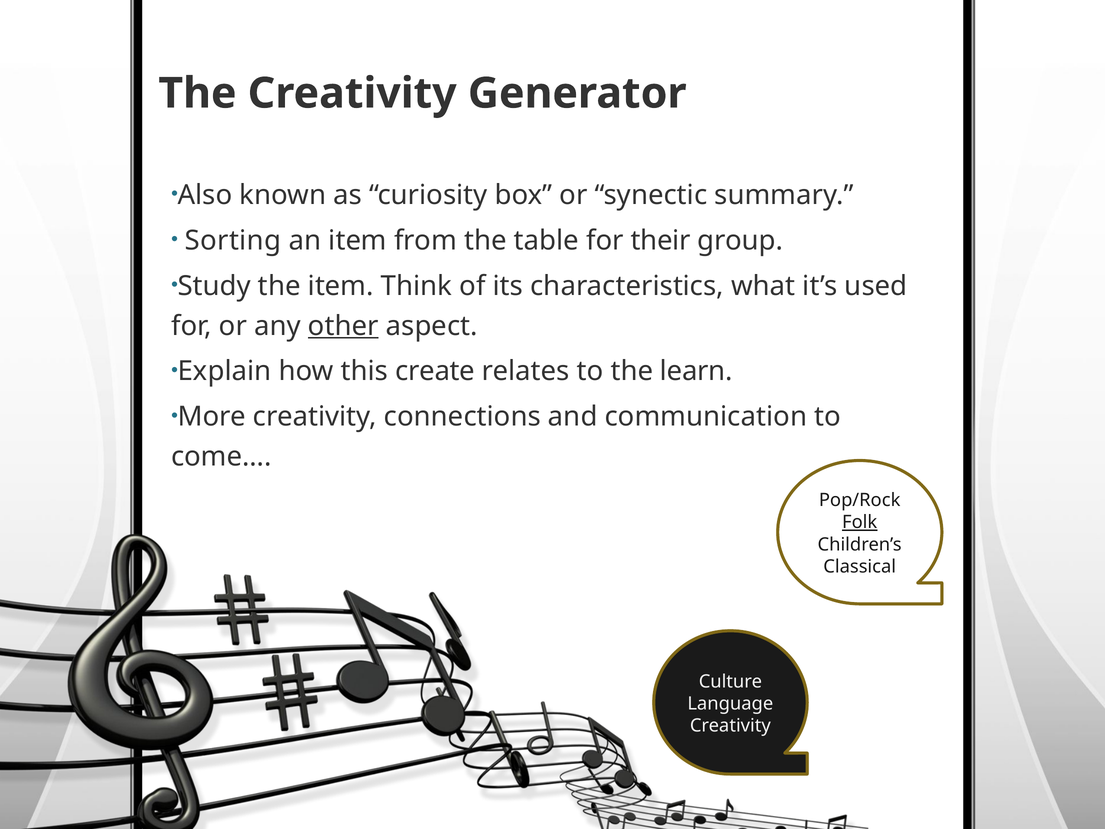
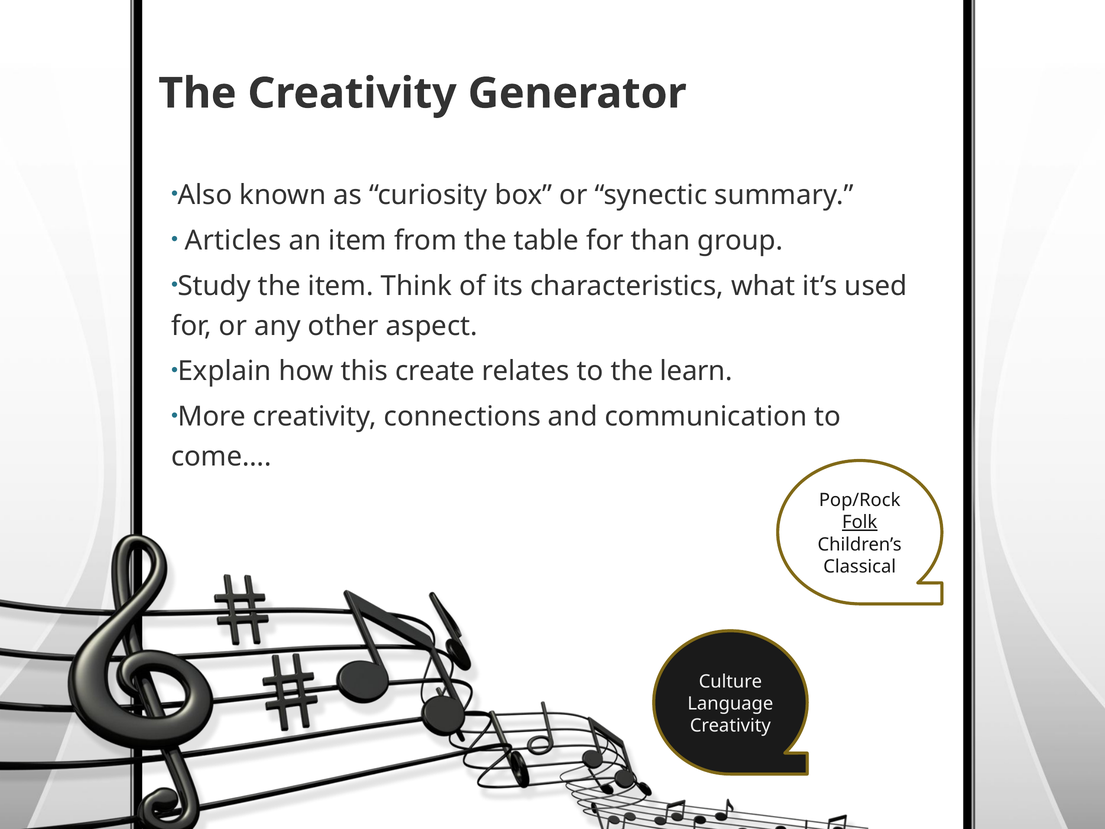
Sorting: Sorting -> Articles
their: their -> than
other underline: present -> none
